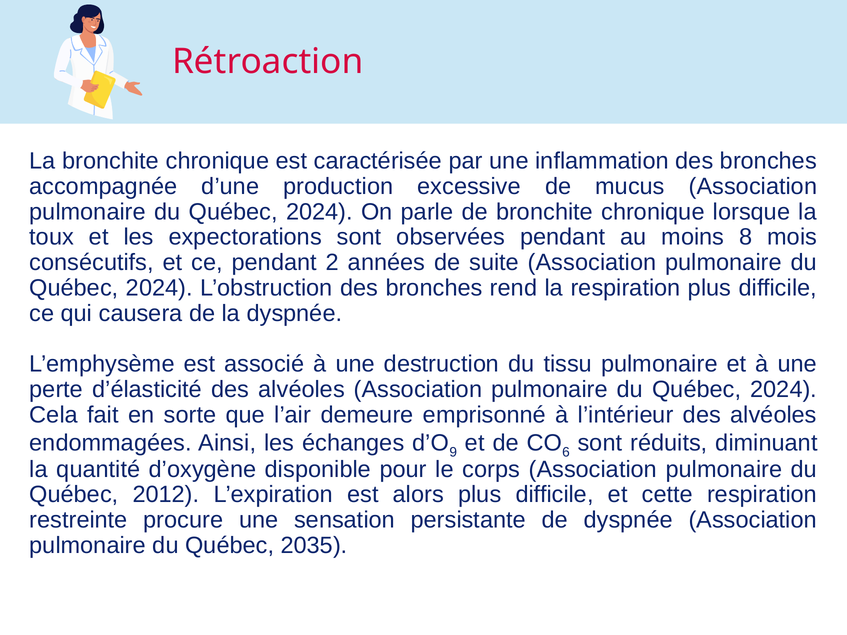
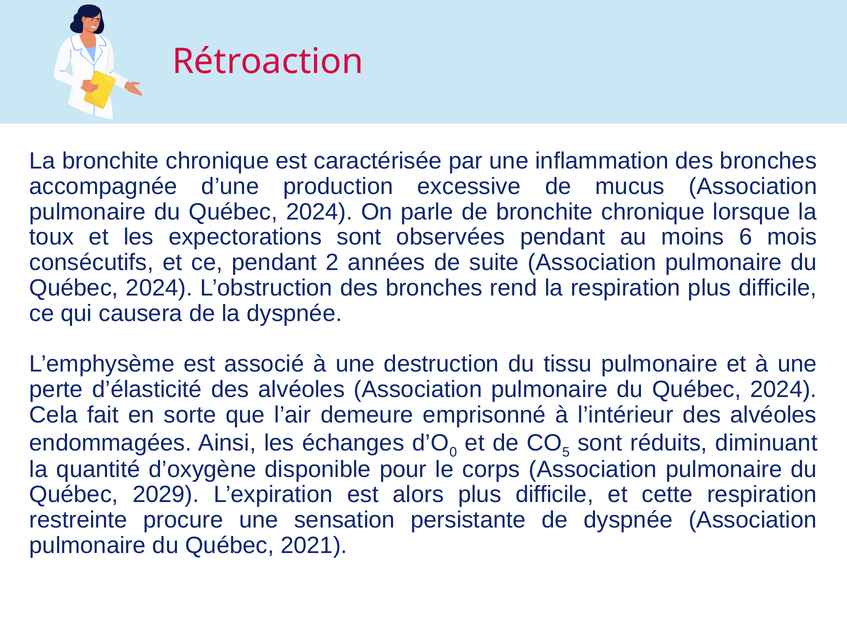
8: 8 -> 6
9: 9 -> 0
6: 6 -> 5
2012: 2012 -> 2029
2035: 2035 -> 2021
